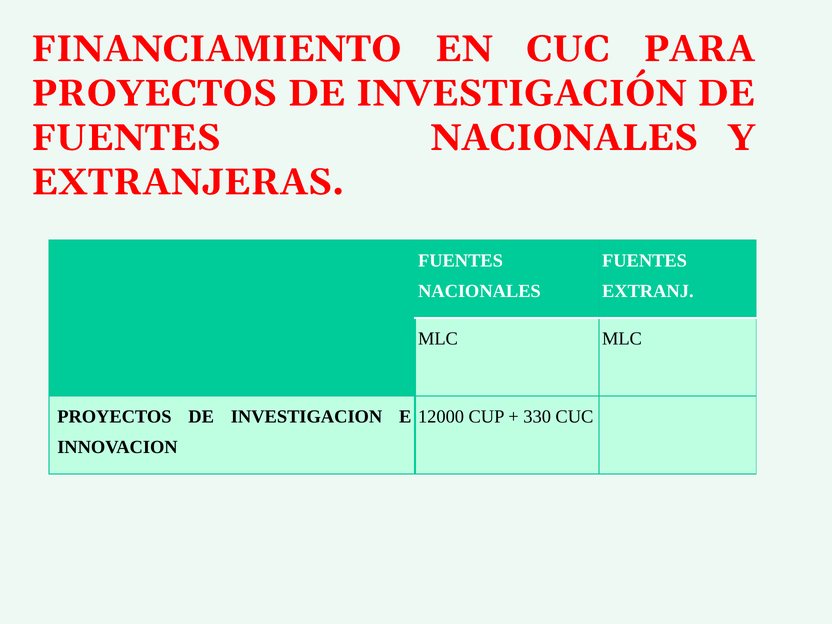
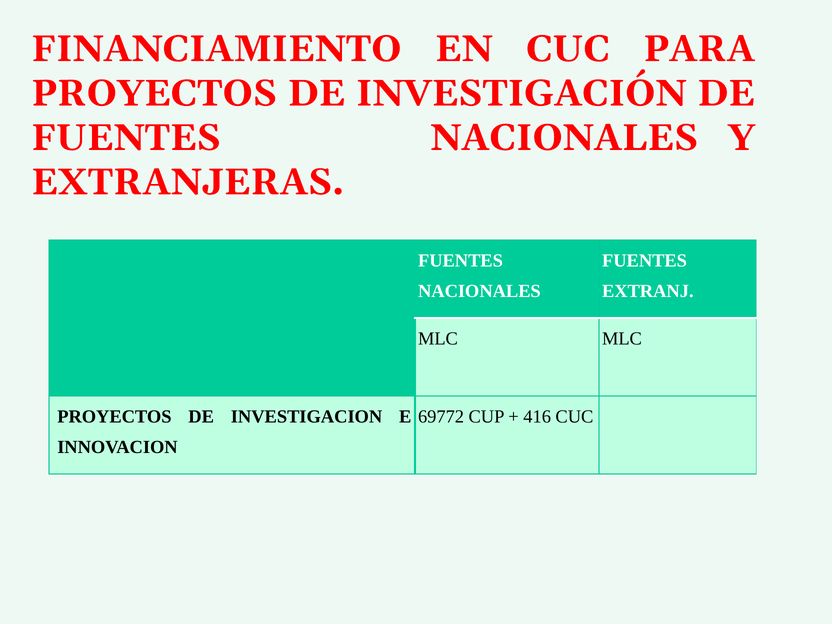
12000: 12000 -> 69772
330: 330 -> 416
